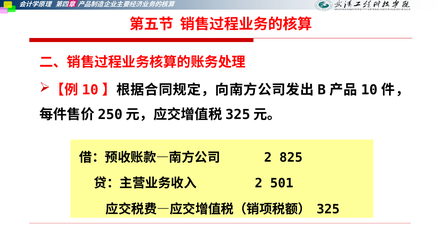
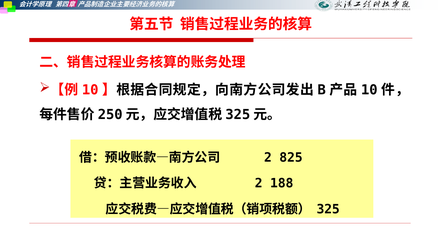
501: 501 -> 188
